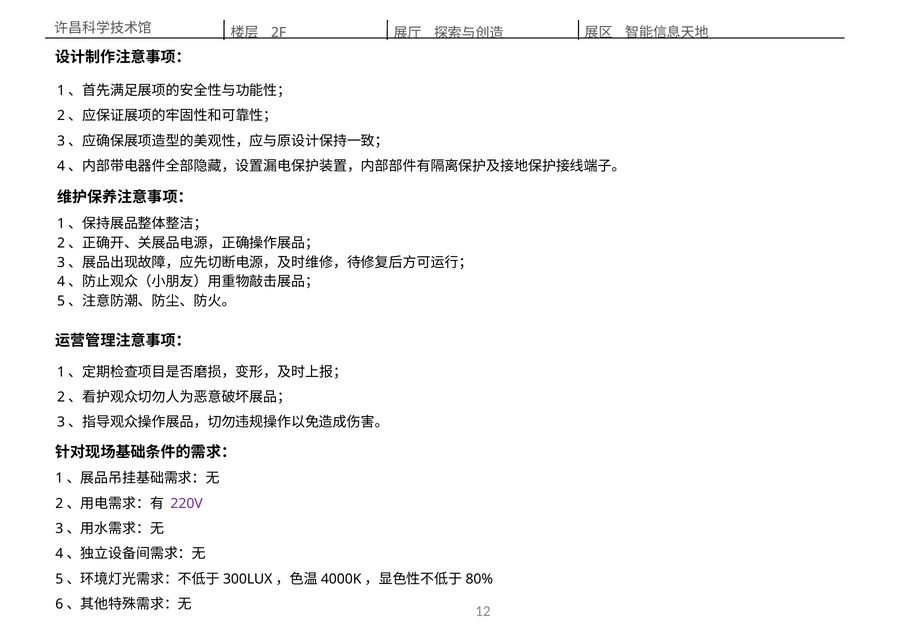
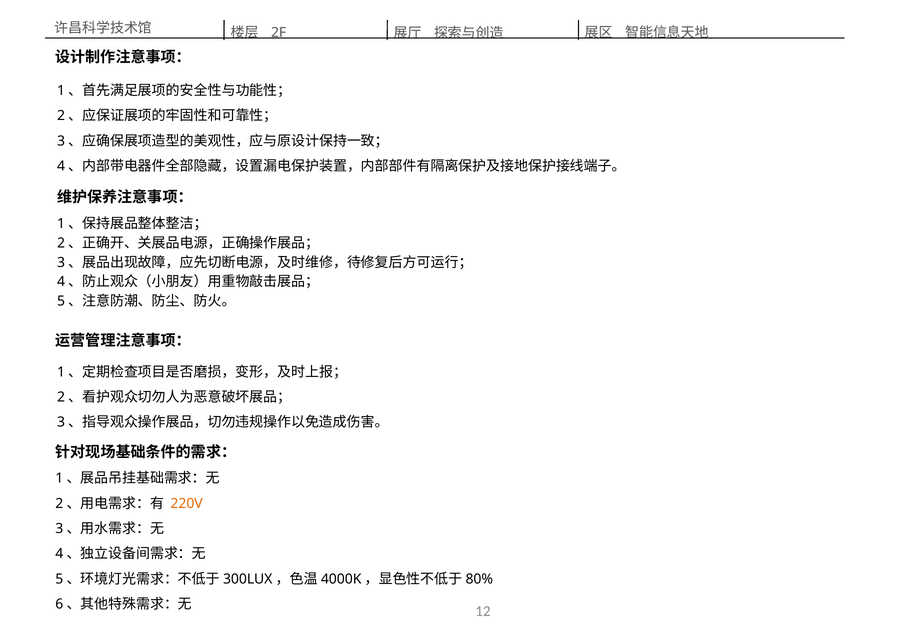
220V colour: purple -> orange
